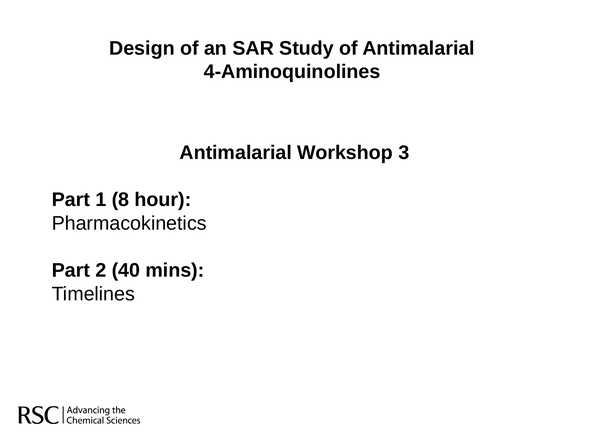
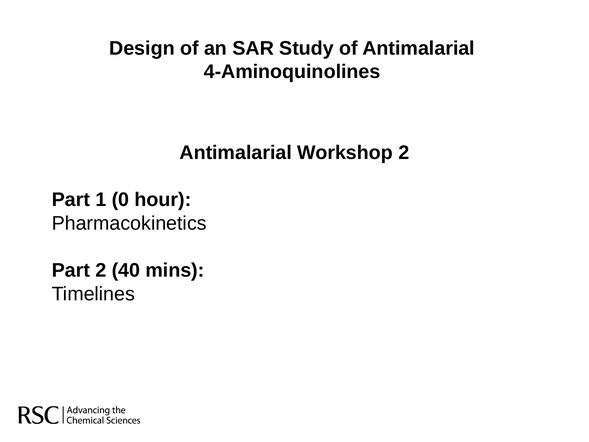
Workshop 3: 3 -> 2
8: 8 -> 0
